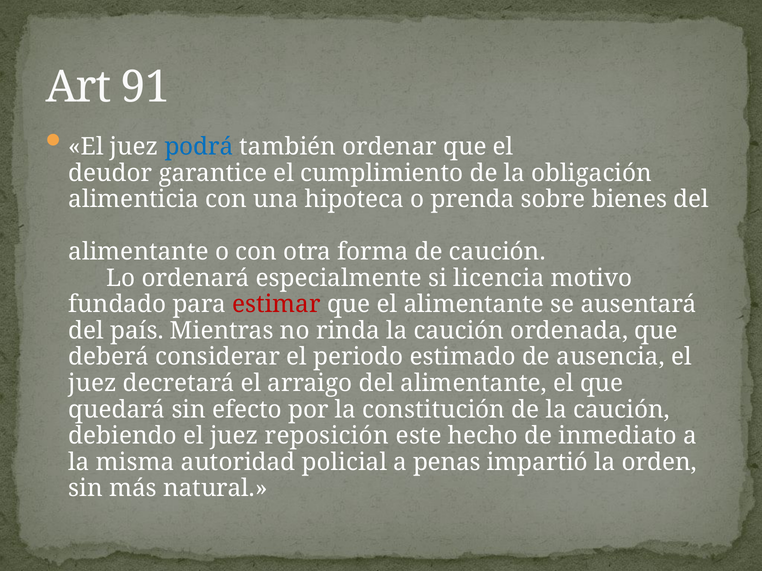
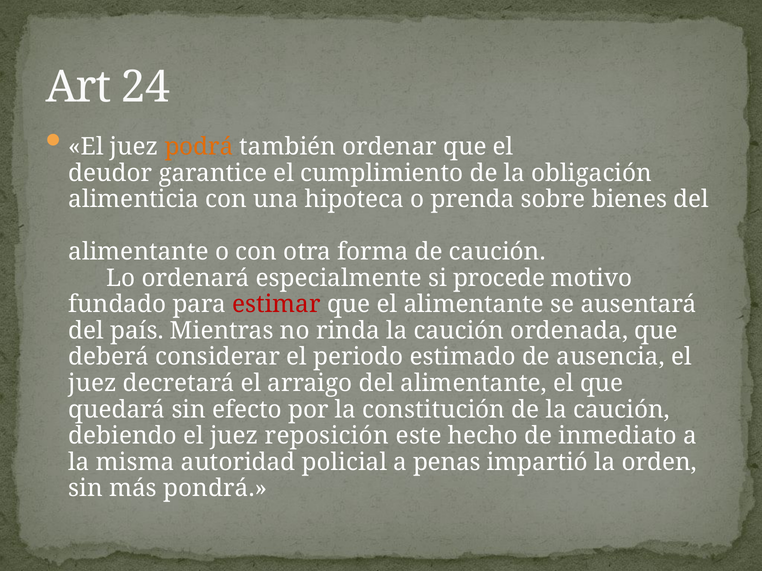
91: 91 -> 24
podrá colour: blue -> orange
licencia: licencia -> procede
natural: natural -> pondrá
